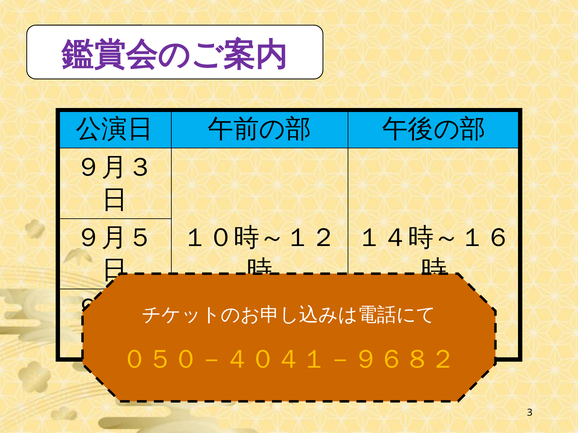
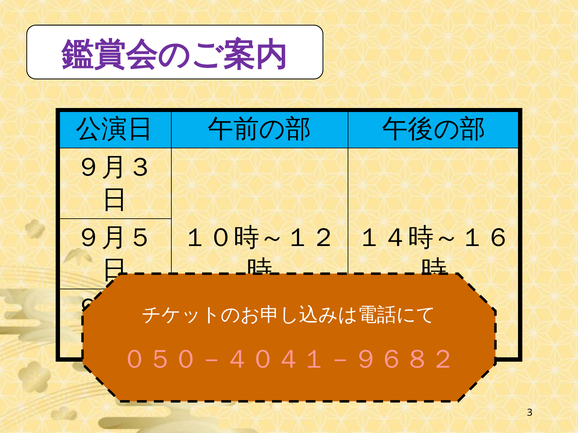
０５０－４０４１－９６８２ colour: yellow -> pink
